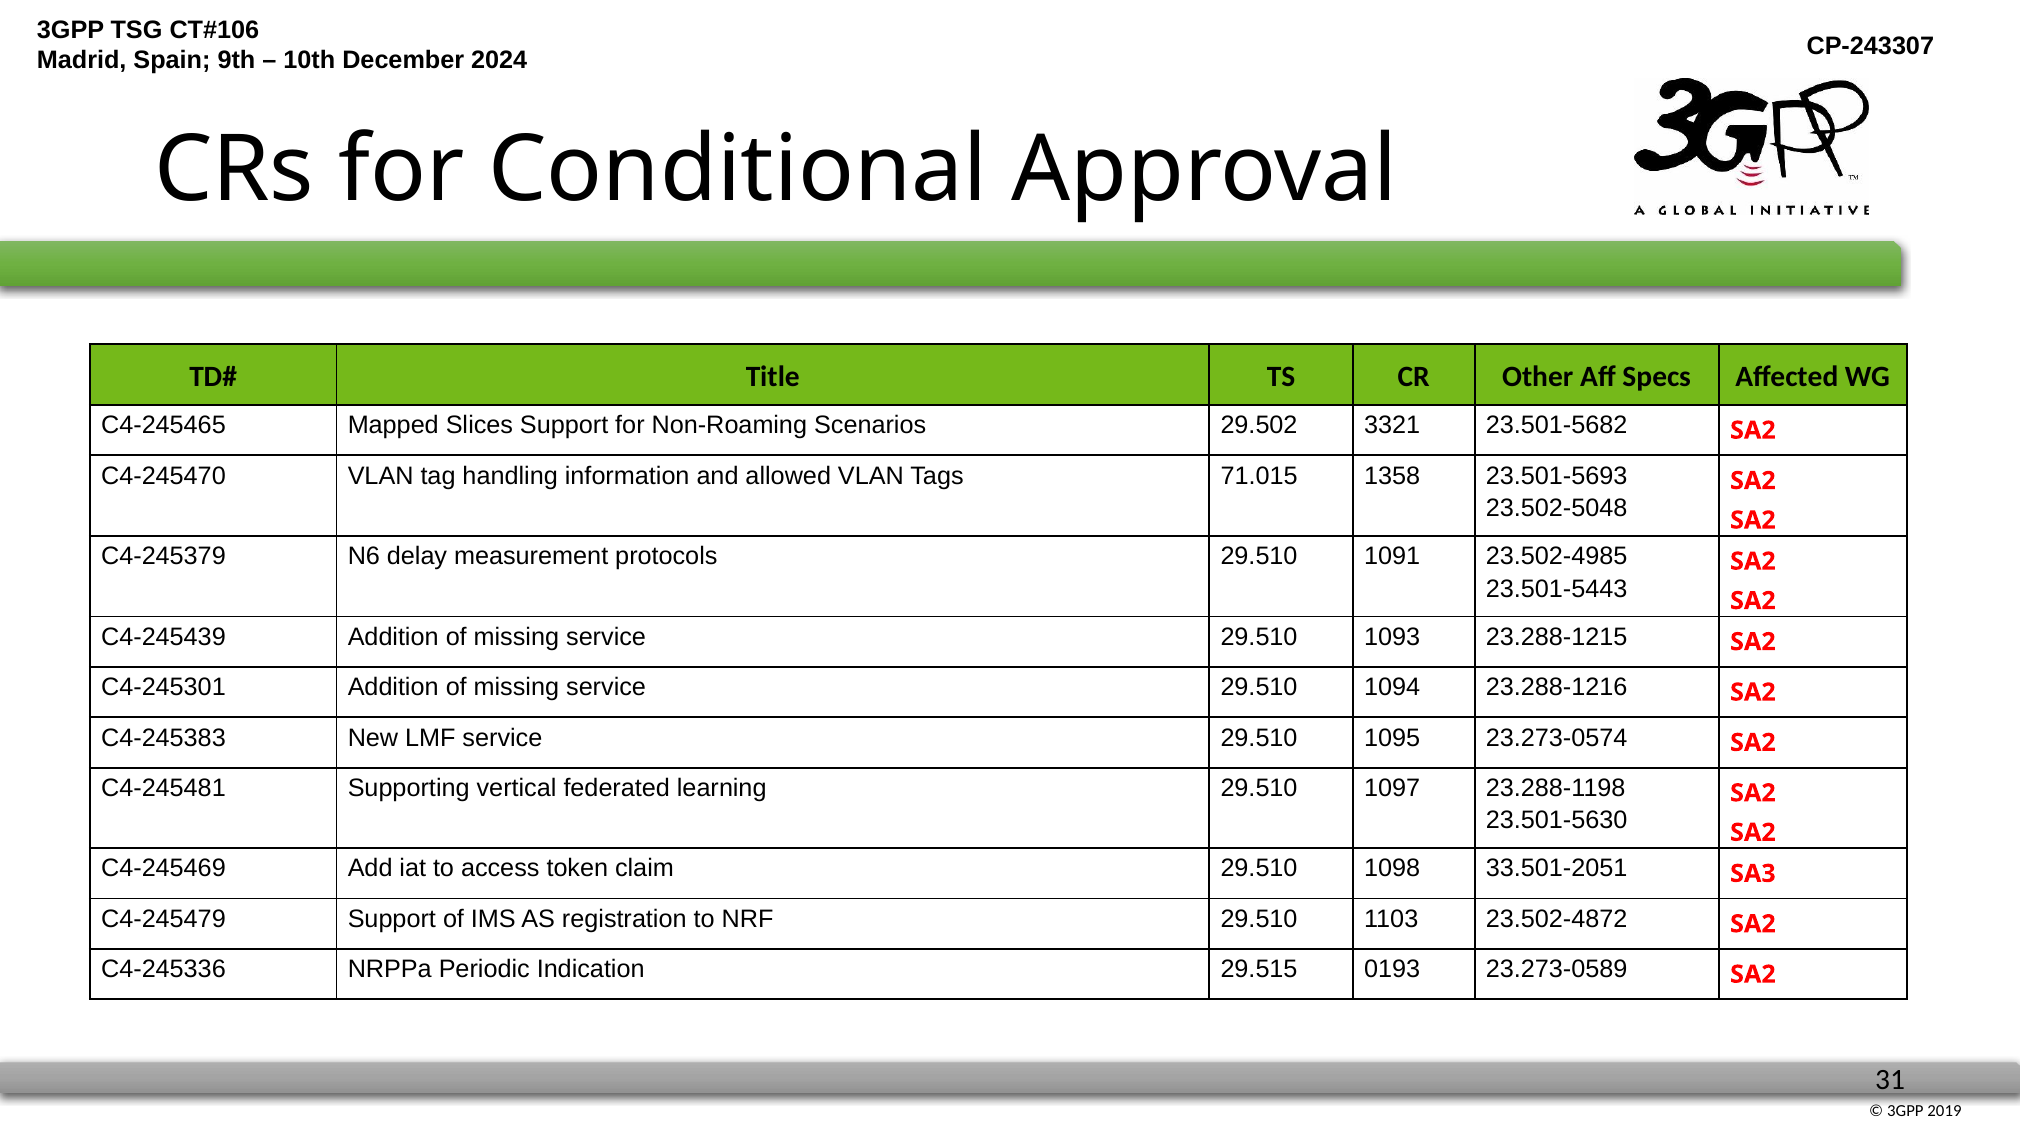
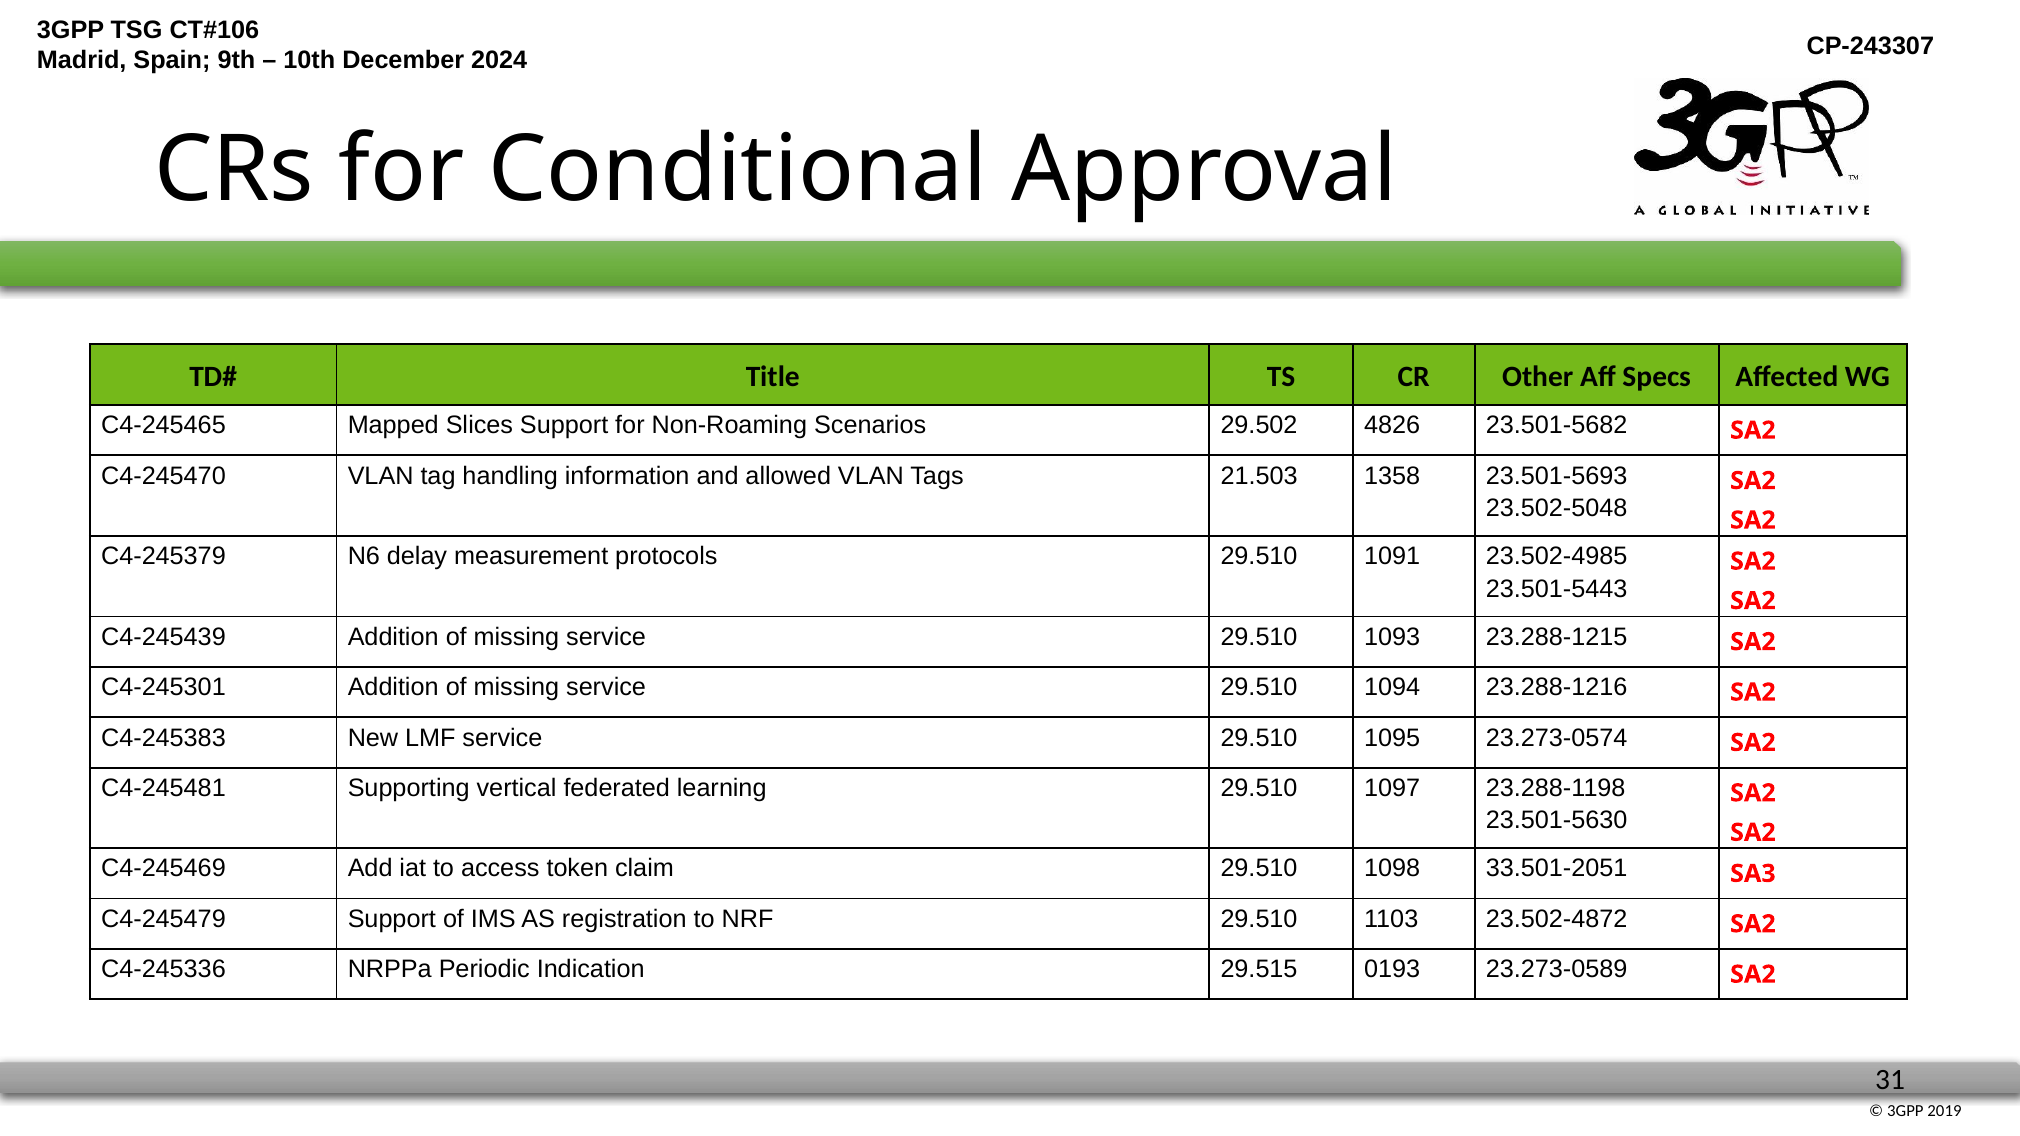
3321: 3321 -> 4826
71.015: 71.015 -> 21.503
